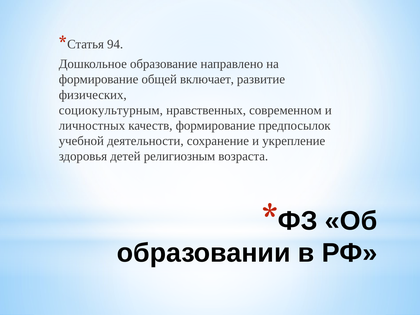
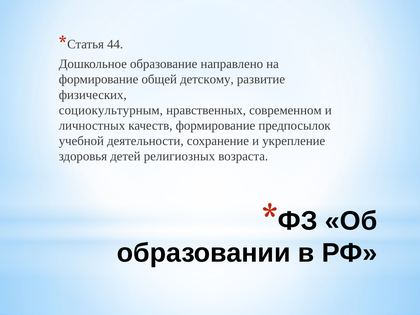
94: 94 -> 44
включает: включает -> детскому
религиозным: религиозным -> религиозных
